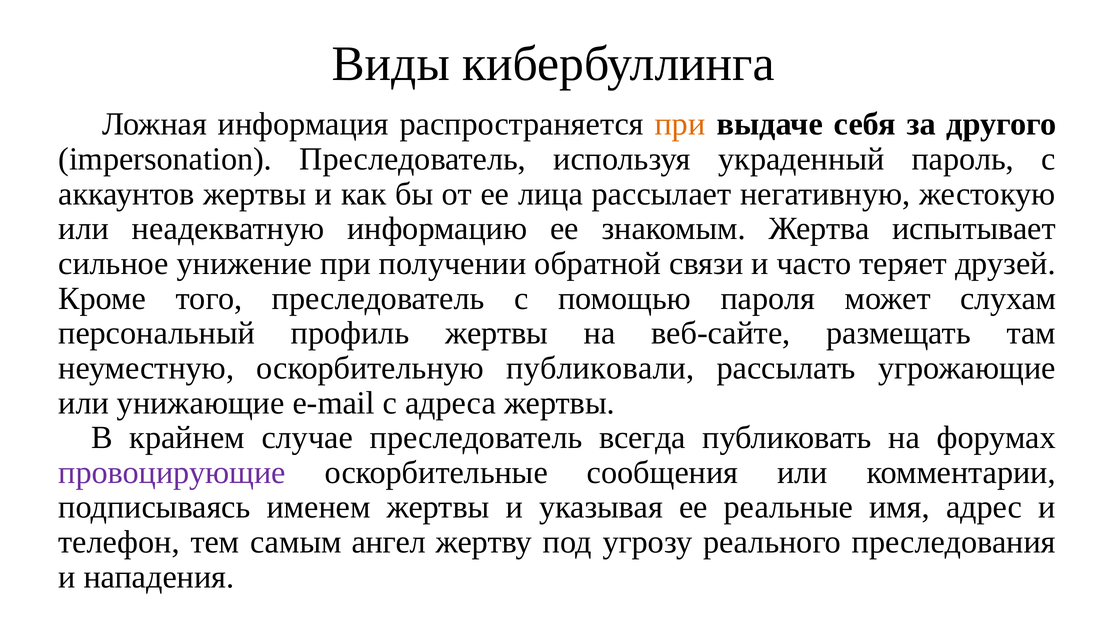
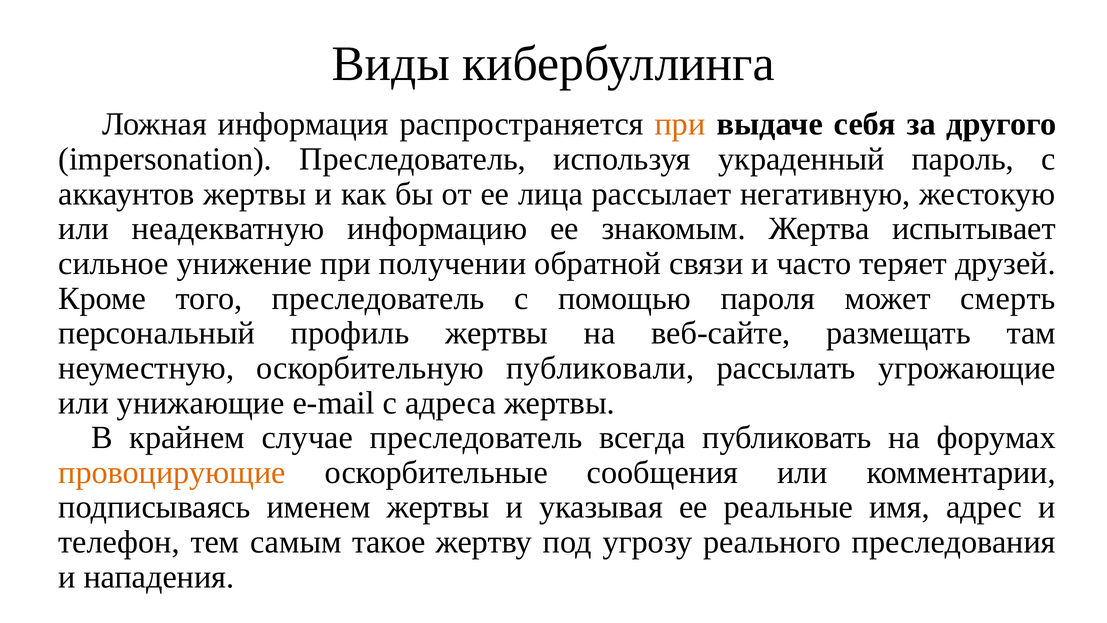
слухам: слухам -> смерть
провоцирующие colour: purple -> orange
ангел: ангел -> такое
